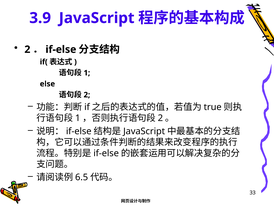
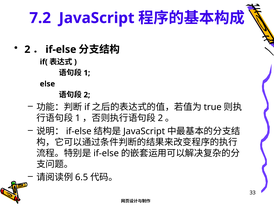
3.9: 3.9 -> 7.2
